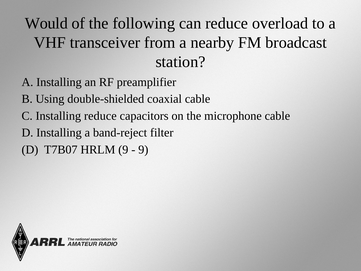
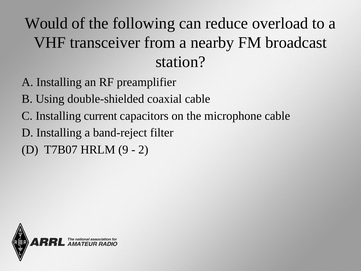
Installing reduce: reduce -> current
9 at (143, 149): 9 -> 2
